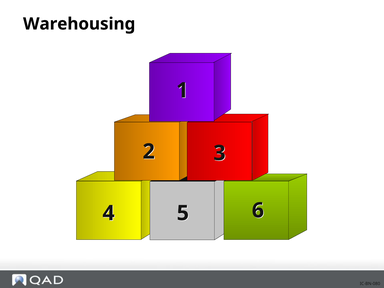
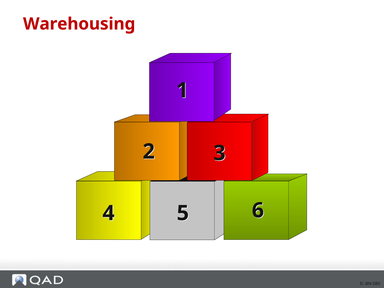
Warehousing colour: black -> red
